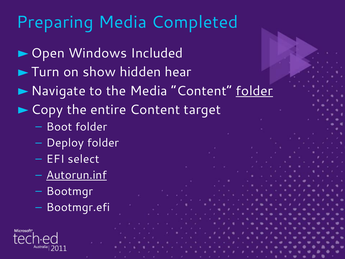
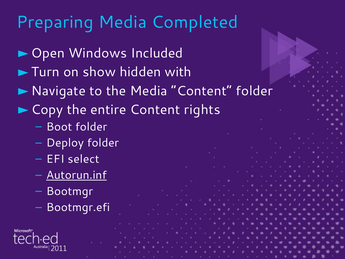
hear: hear -> with
folder at (254, 91) underline: present -> none
target: target -> rights
